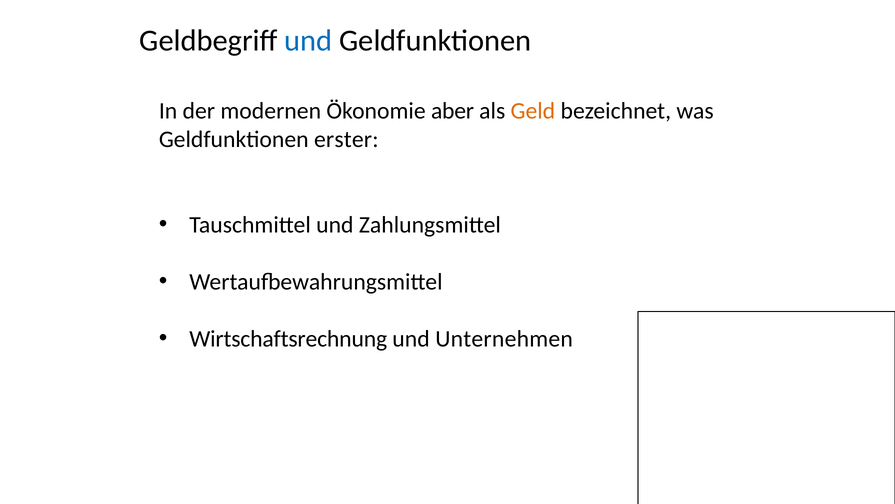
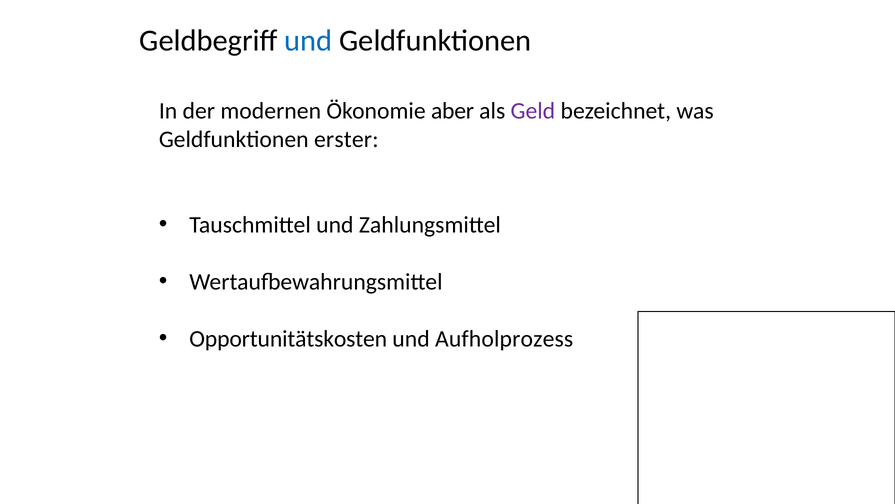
Geld colour: orange -> purple
Wirtschaftsrechnung: Wirtschaftsrechnung -> Opportunitätskosten
Unternehmen: Unternehmen -> Aufholprozess
